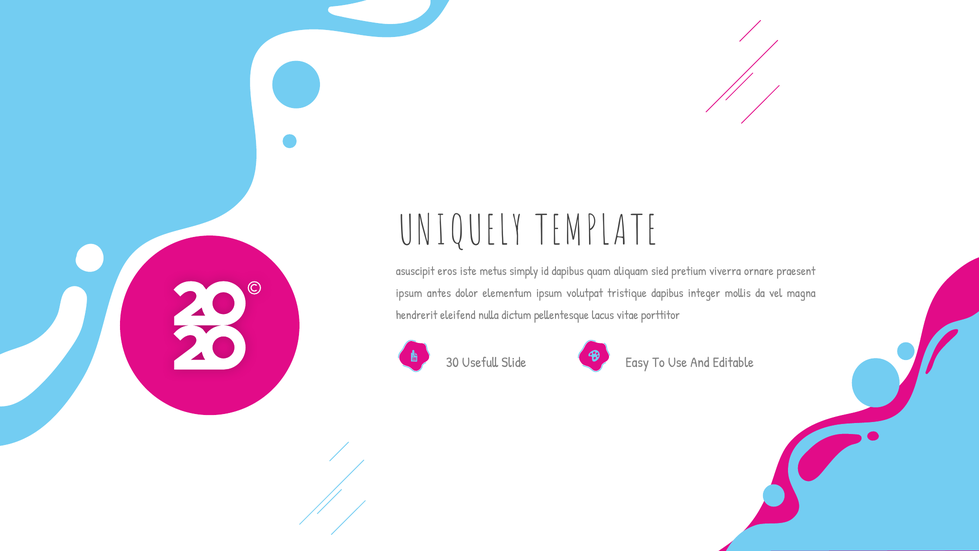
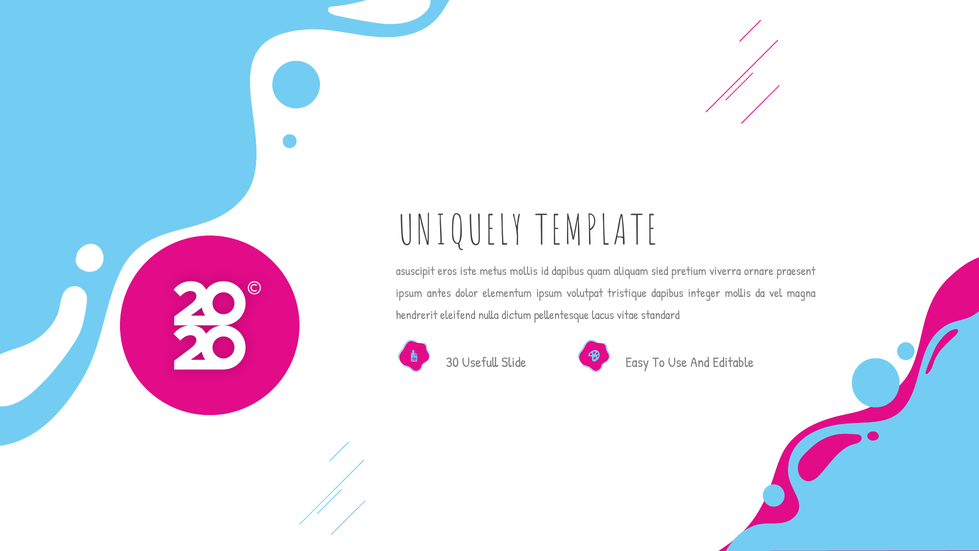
metus simply: simply -> mollis
porttitor: porttitor -> standard
